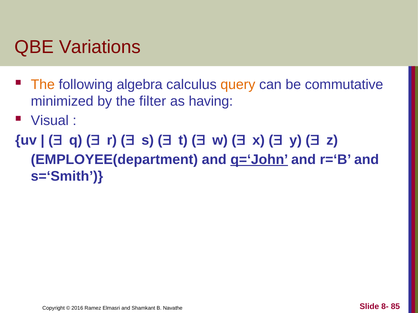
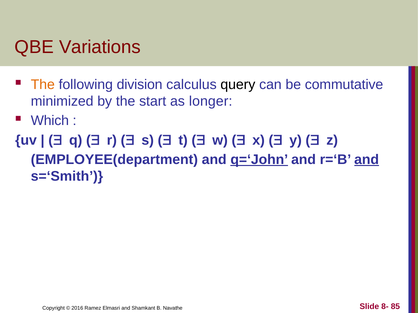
algebra: algebra -> division
query colour: orange -> black
filter: filter -> start
having: having -> longer
Visual: Visual -> Which
and at (367, 160) underline: none -> present
